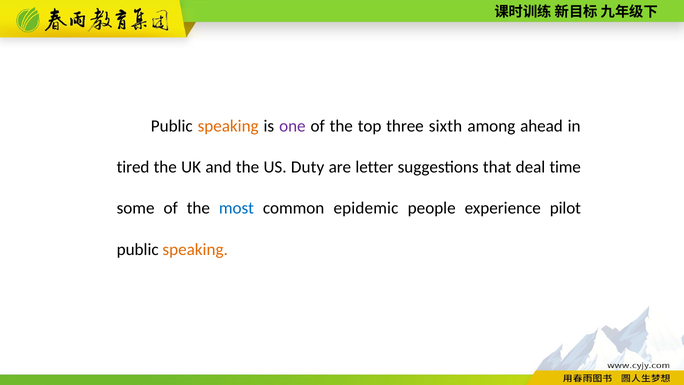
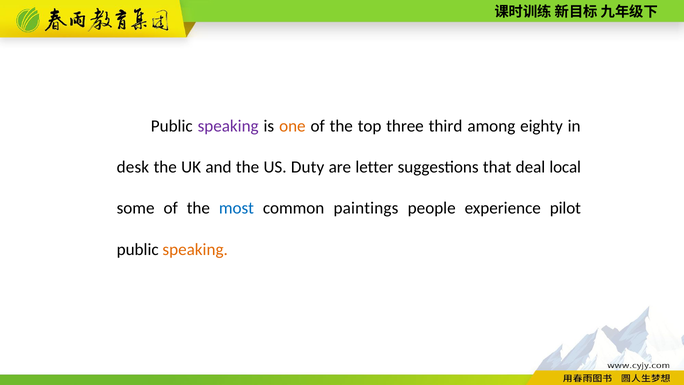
speaking at (228, 126) colour: orange -> purple
one colour: purple -> orange
sixth: sixth -> third
ahead: ahead -> eighty
tired: tired -> desk
time: time -> local
epidemic: epidemic -> paintings
